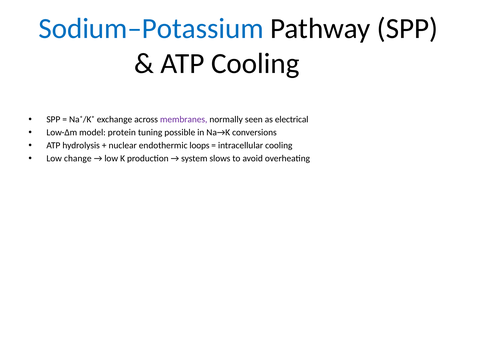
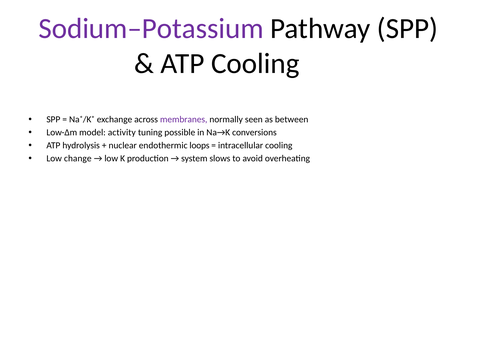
Sodium–Potassium colour: blue -> purple
electrical: electrical -> between
protein: protein -> activity
